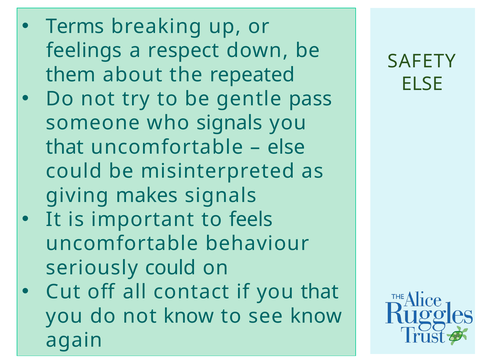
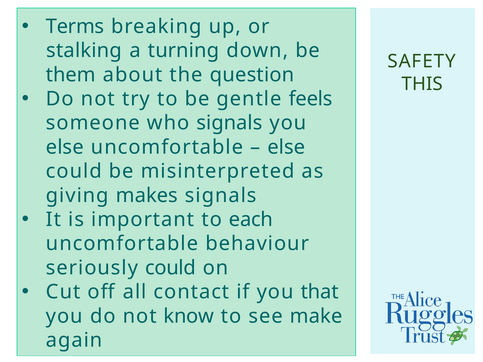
feelings: feelings -> stalking
respect: respect -> turning
repeated: repeated -> question
ELSE at (422, 84): ELSE -> THIS
pass: pass -> feels
that at (65, 147): that -> else
feels: feels -> each
see know: know -> make
